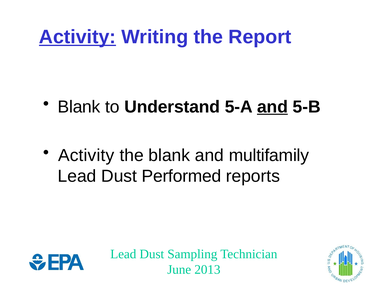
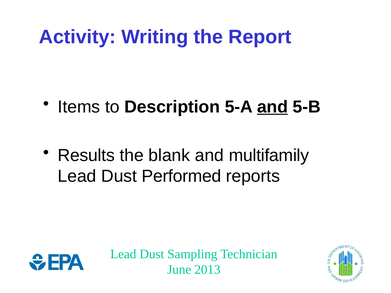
Activity at (77, 37) underline: present -> none
Blank at (79, 107): Blank -> Items
Understand: Understand -> Description
Activity at (86, 156): Activity -> Results
